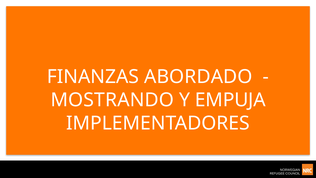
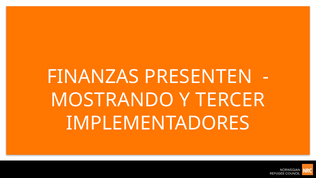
ABORDADO: ABORDADO -> PRESENTEN
EMPUJA: EMPUJA -> TERCER
